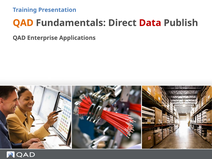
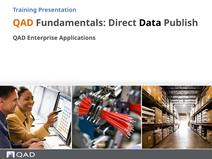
Data colour: red -> black
